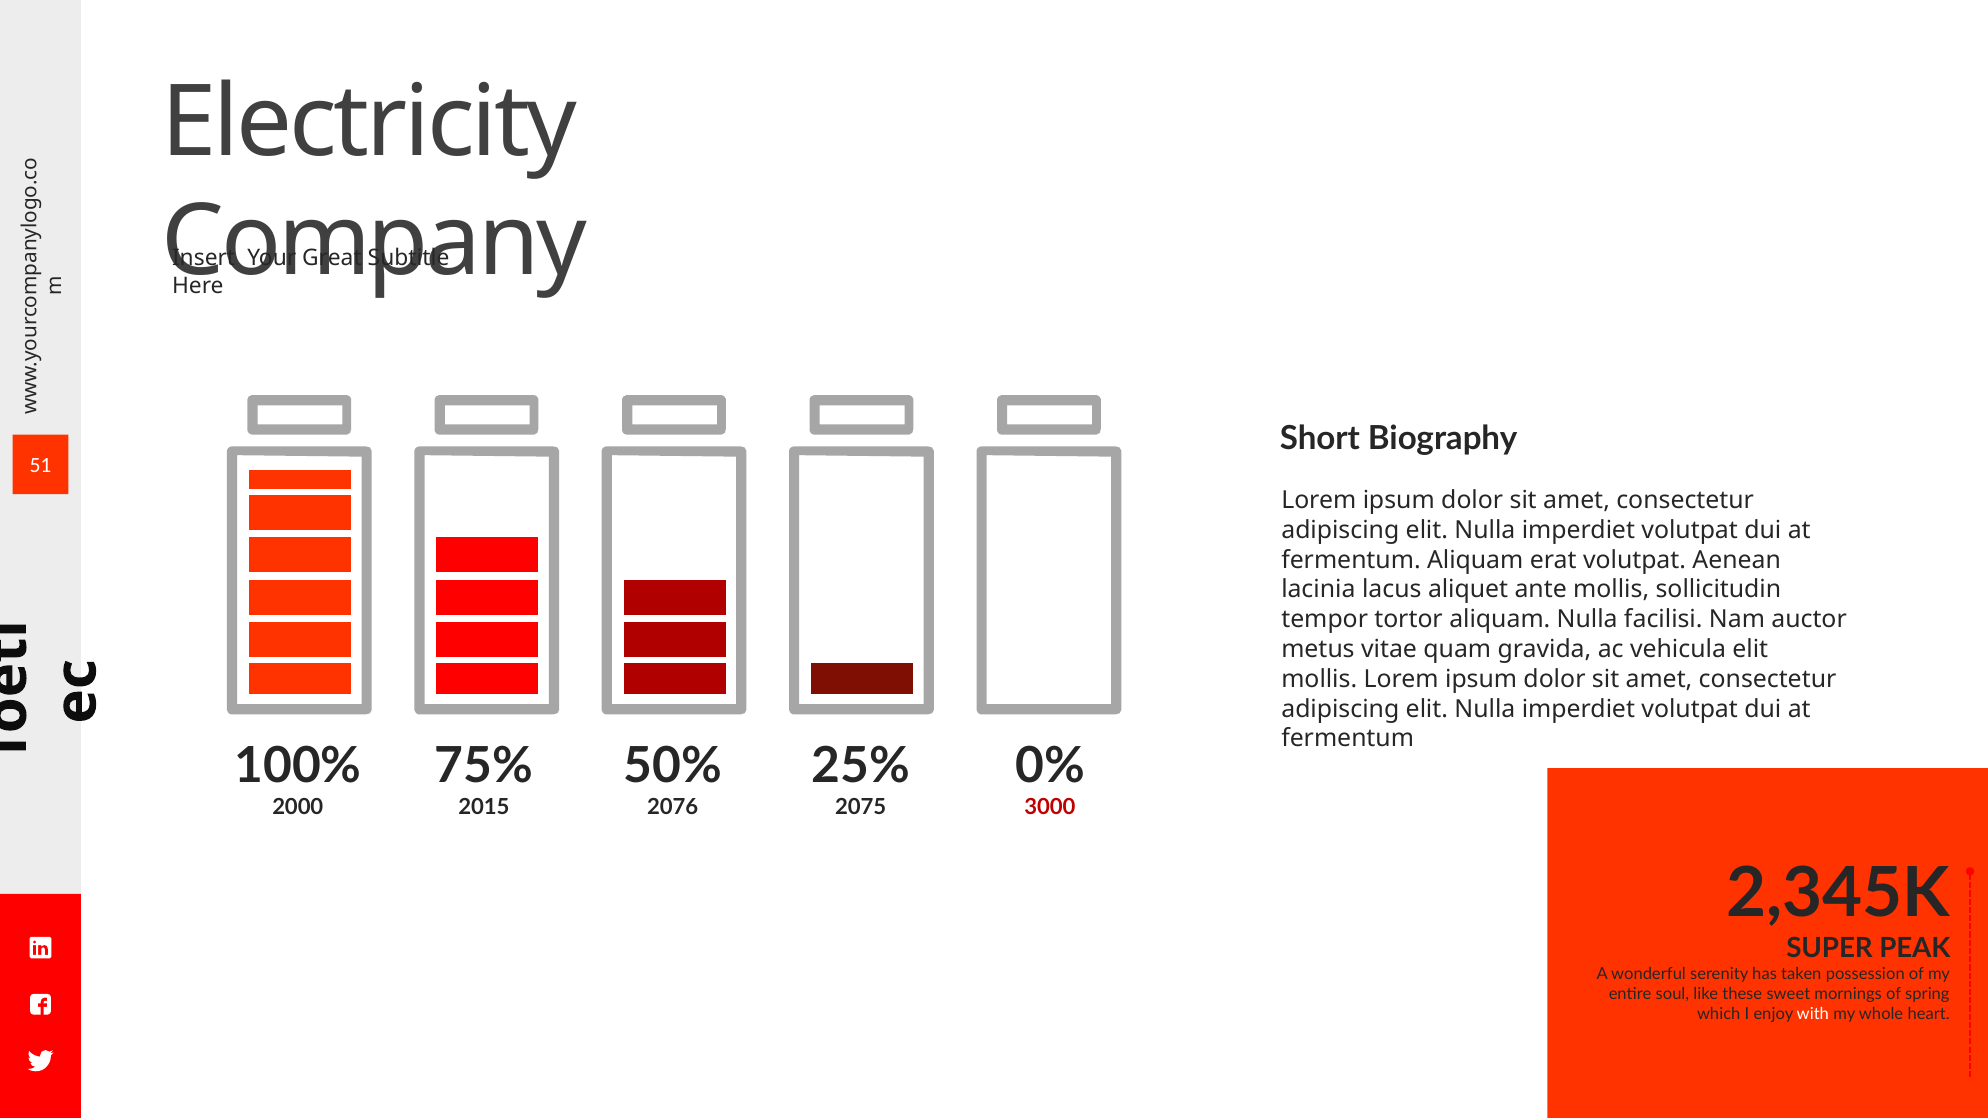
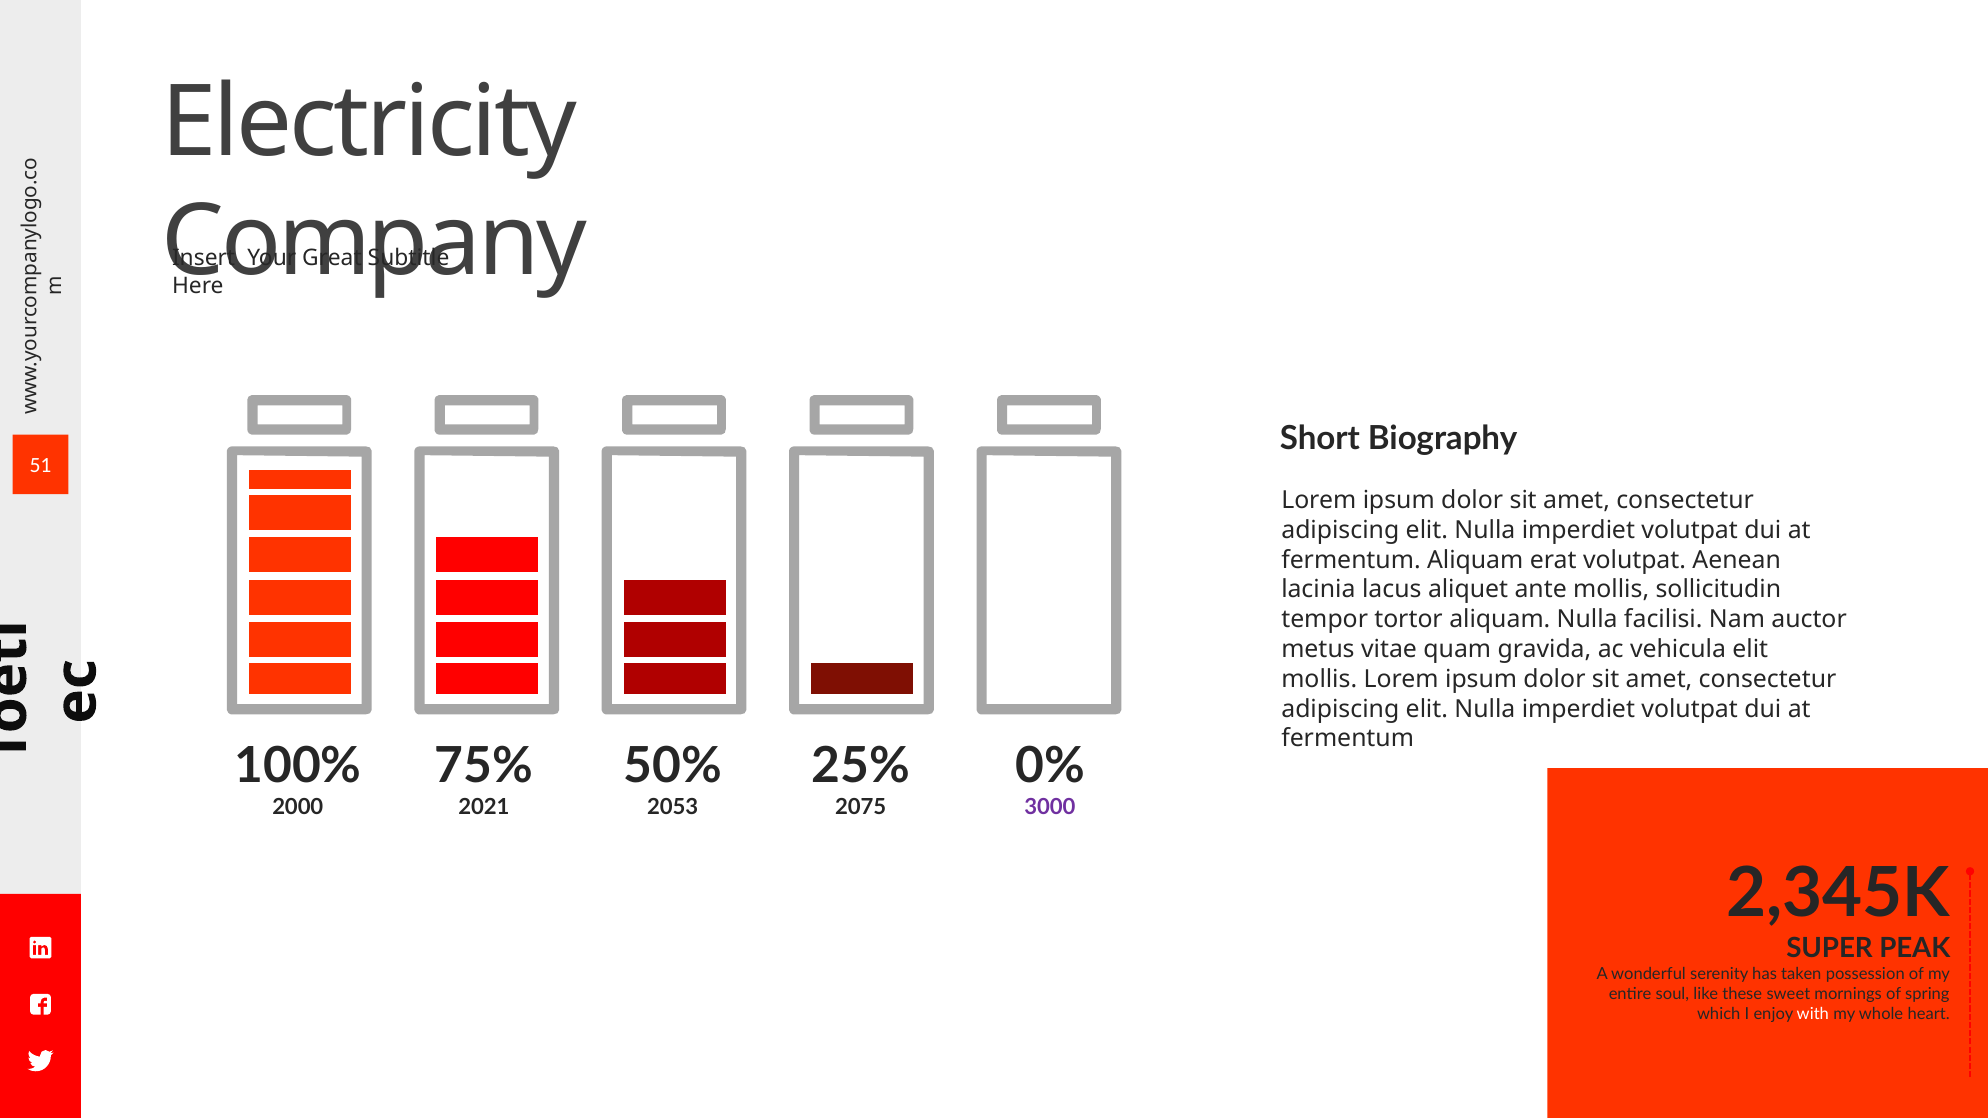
2015: 2015 -> 2021
2076: 2076 -> 2053
3000 colour: red -> purple
